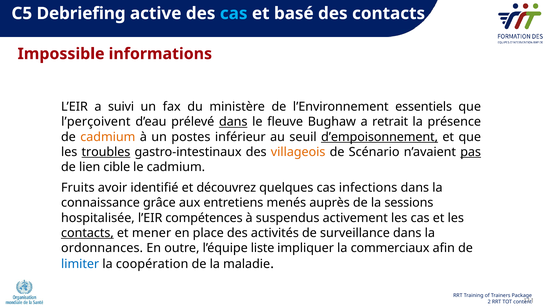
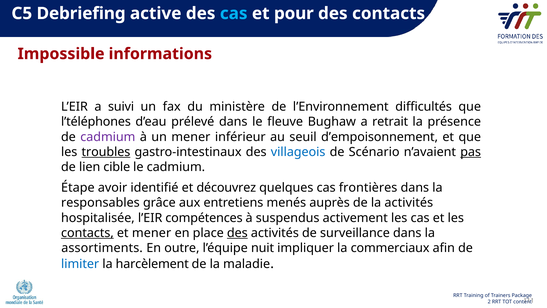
basé: basé -> pour
essentiels: essentiels -> difficultés
l’perçoivent: l’perçoivent -> l’téléphones
dans at (233, 122) underline: present -> none
cadmium at (108, 137) colour: orange -> purple
un postes: postes -> mener
d’empoisonnement underline: present -> none
villageois colour: orange -> blue
Fruits: Fruits -> Étape
infections: infections -> frontières
connaissance: connaissance -> responsables
la sessions: sessions -> activités
des at (237, 233) underline: none -> present
ordonnances: ordonnances -> assortiments
liste: liste -> nuit
coopération: coopération -> harcèlement
